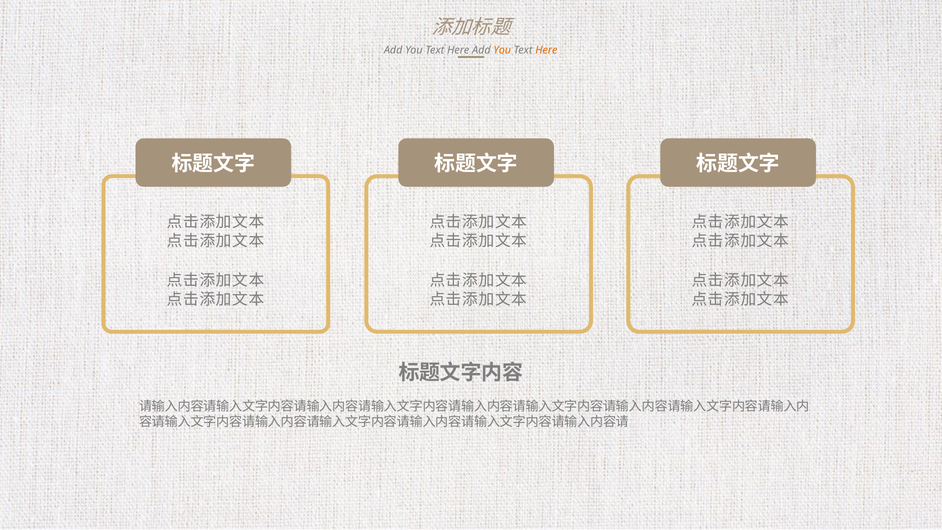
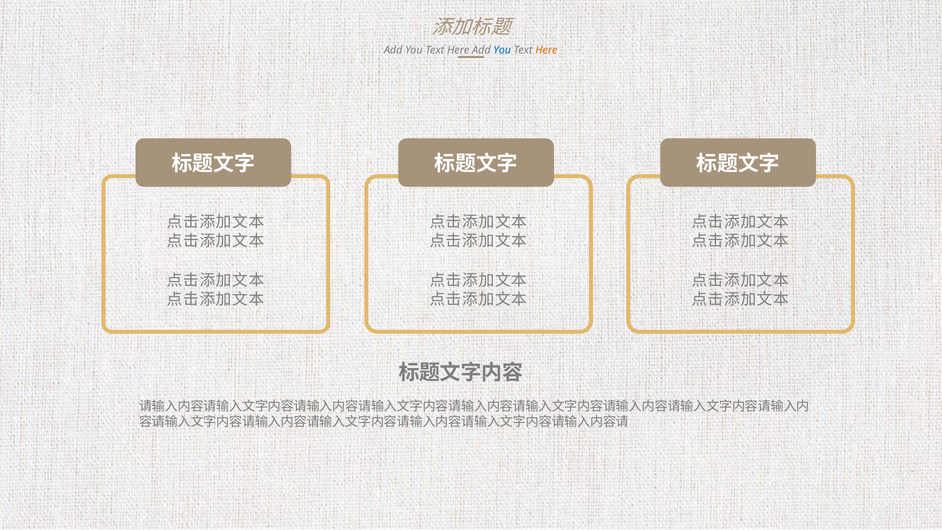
You at (502, 50) colour: orange -> blue
